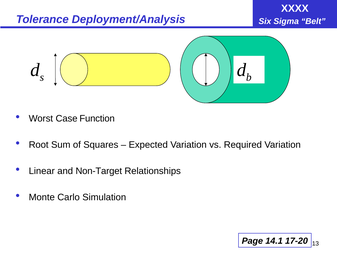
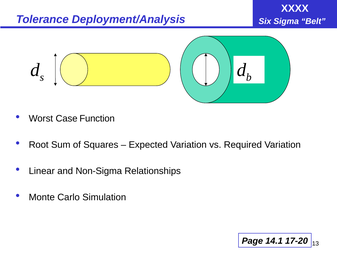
Non-Target: Non-Target -> Non-Sigma
